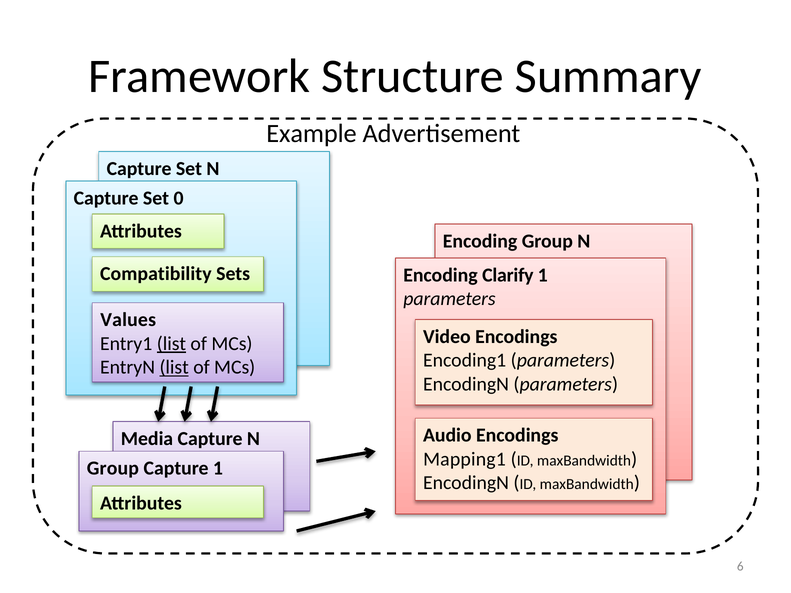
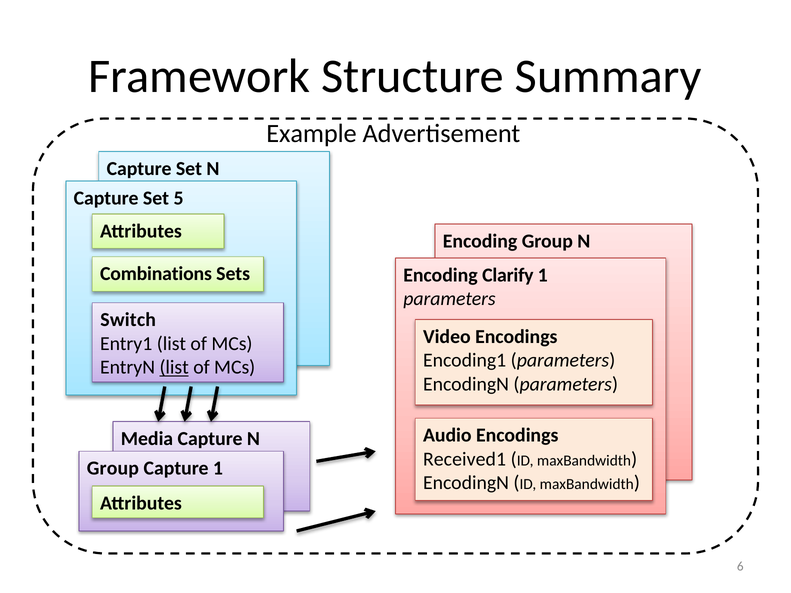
0: 0 -> 5
Compatibility: Compatibility -> Combinations
Values: Values -> Switch
list at (171, 344) underline: present -> none
Mapping1: Mapping1 -> Received1
